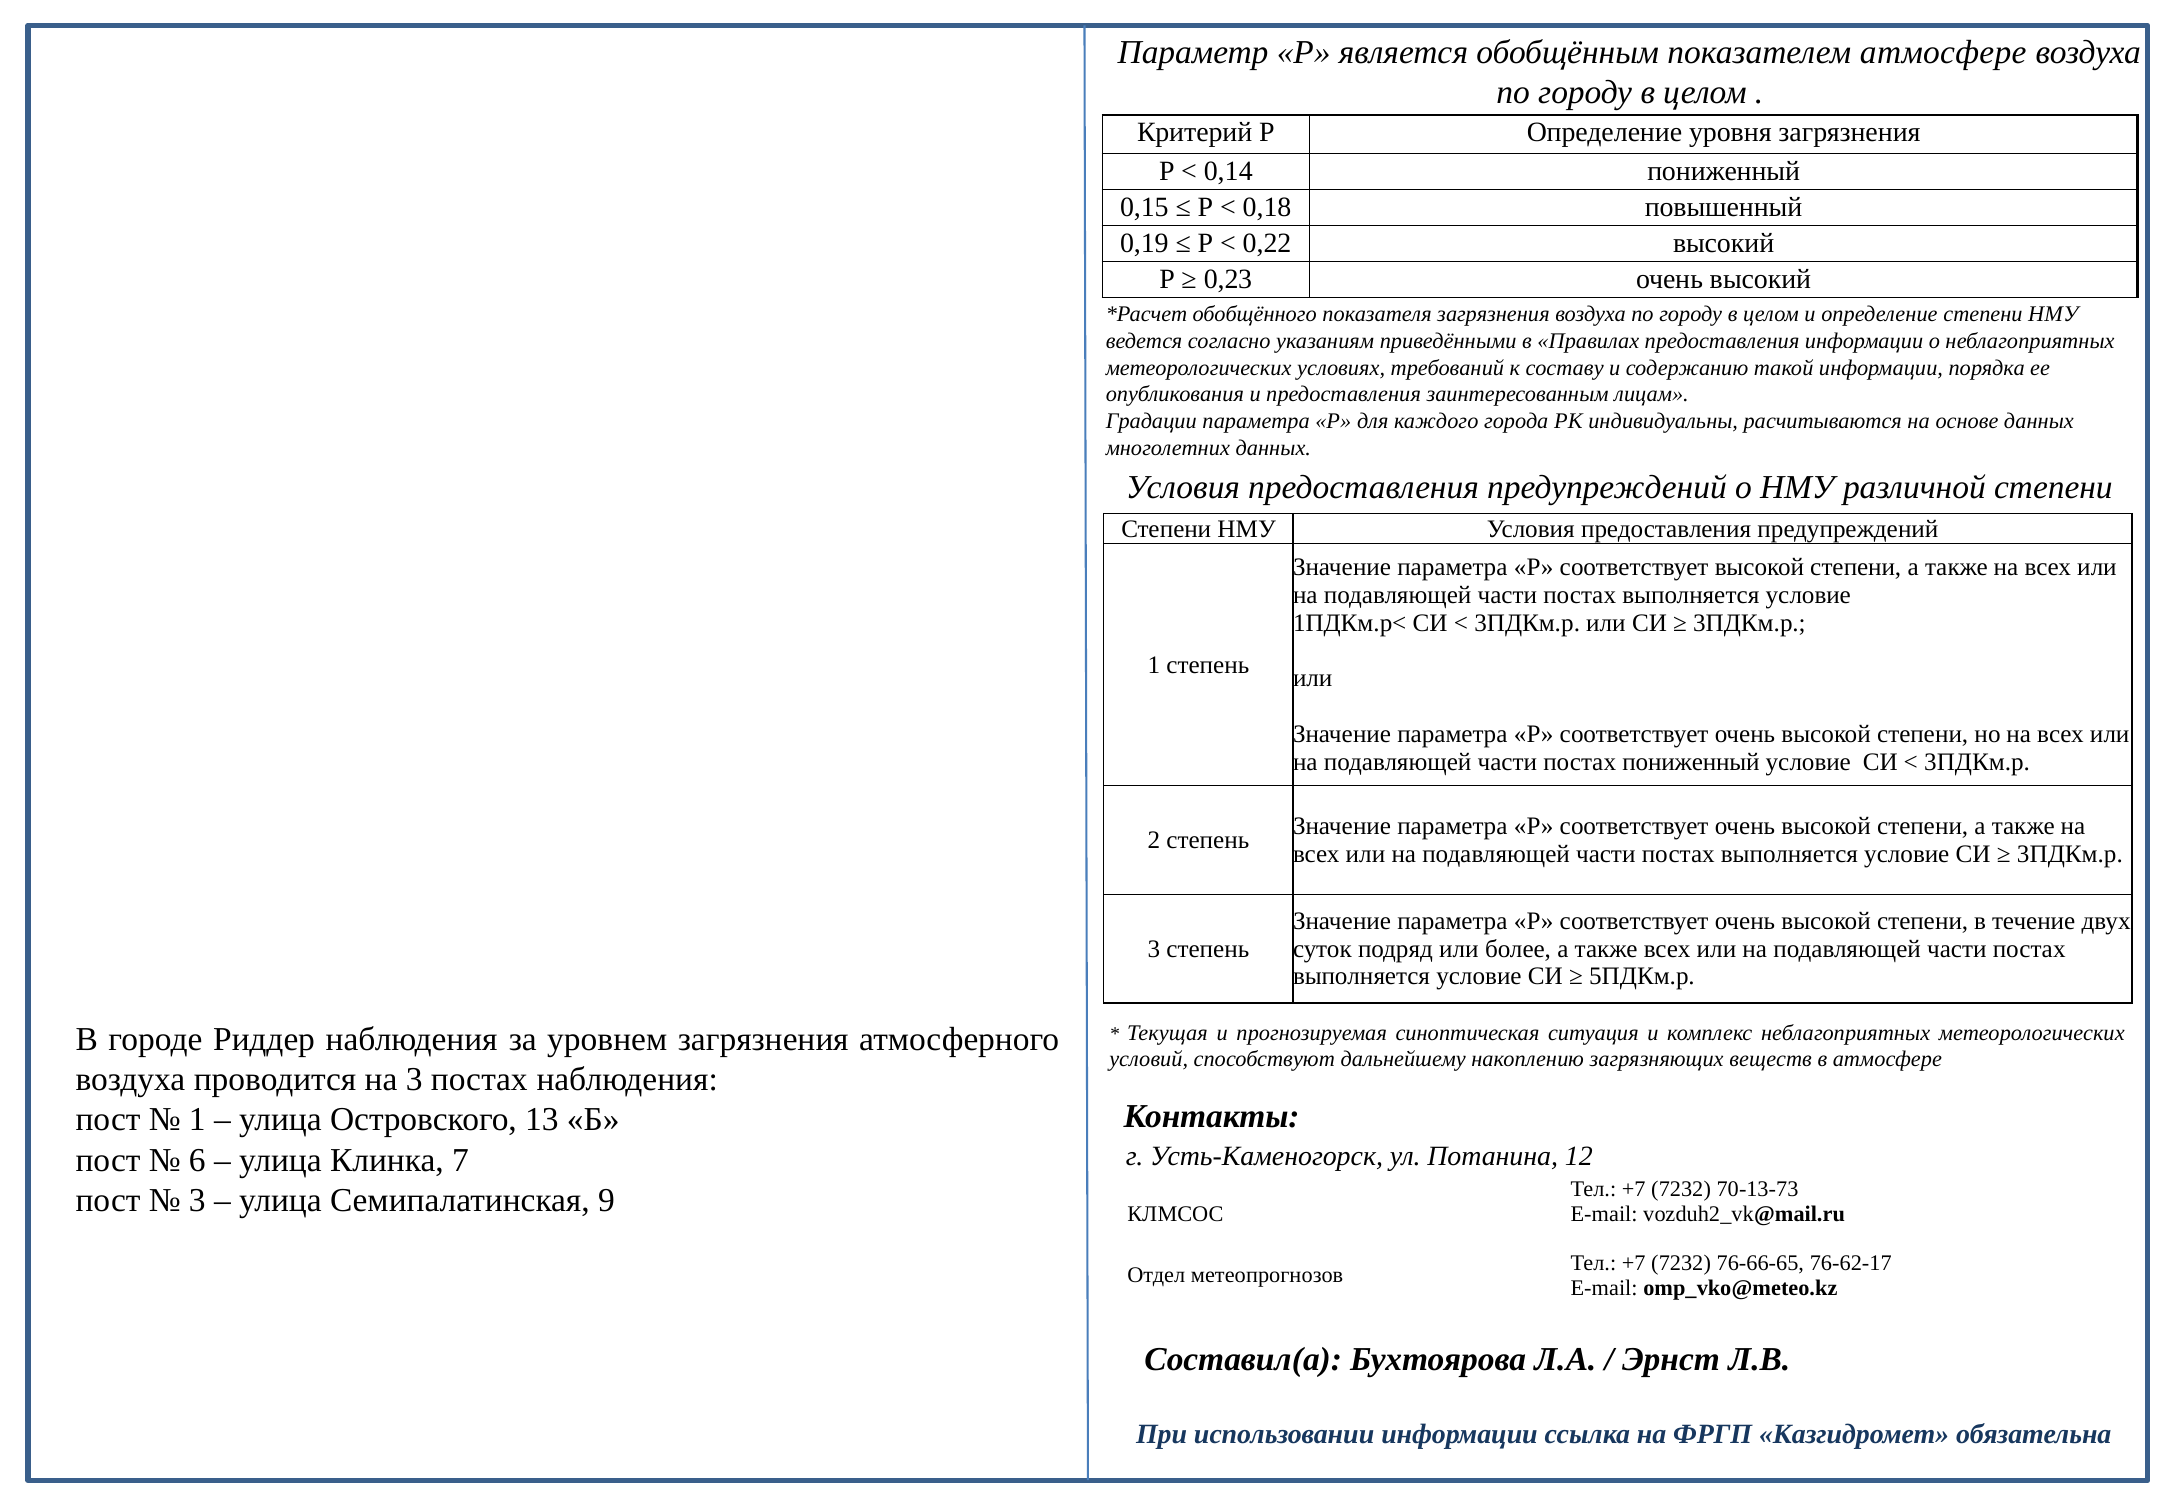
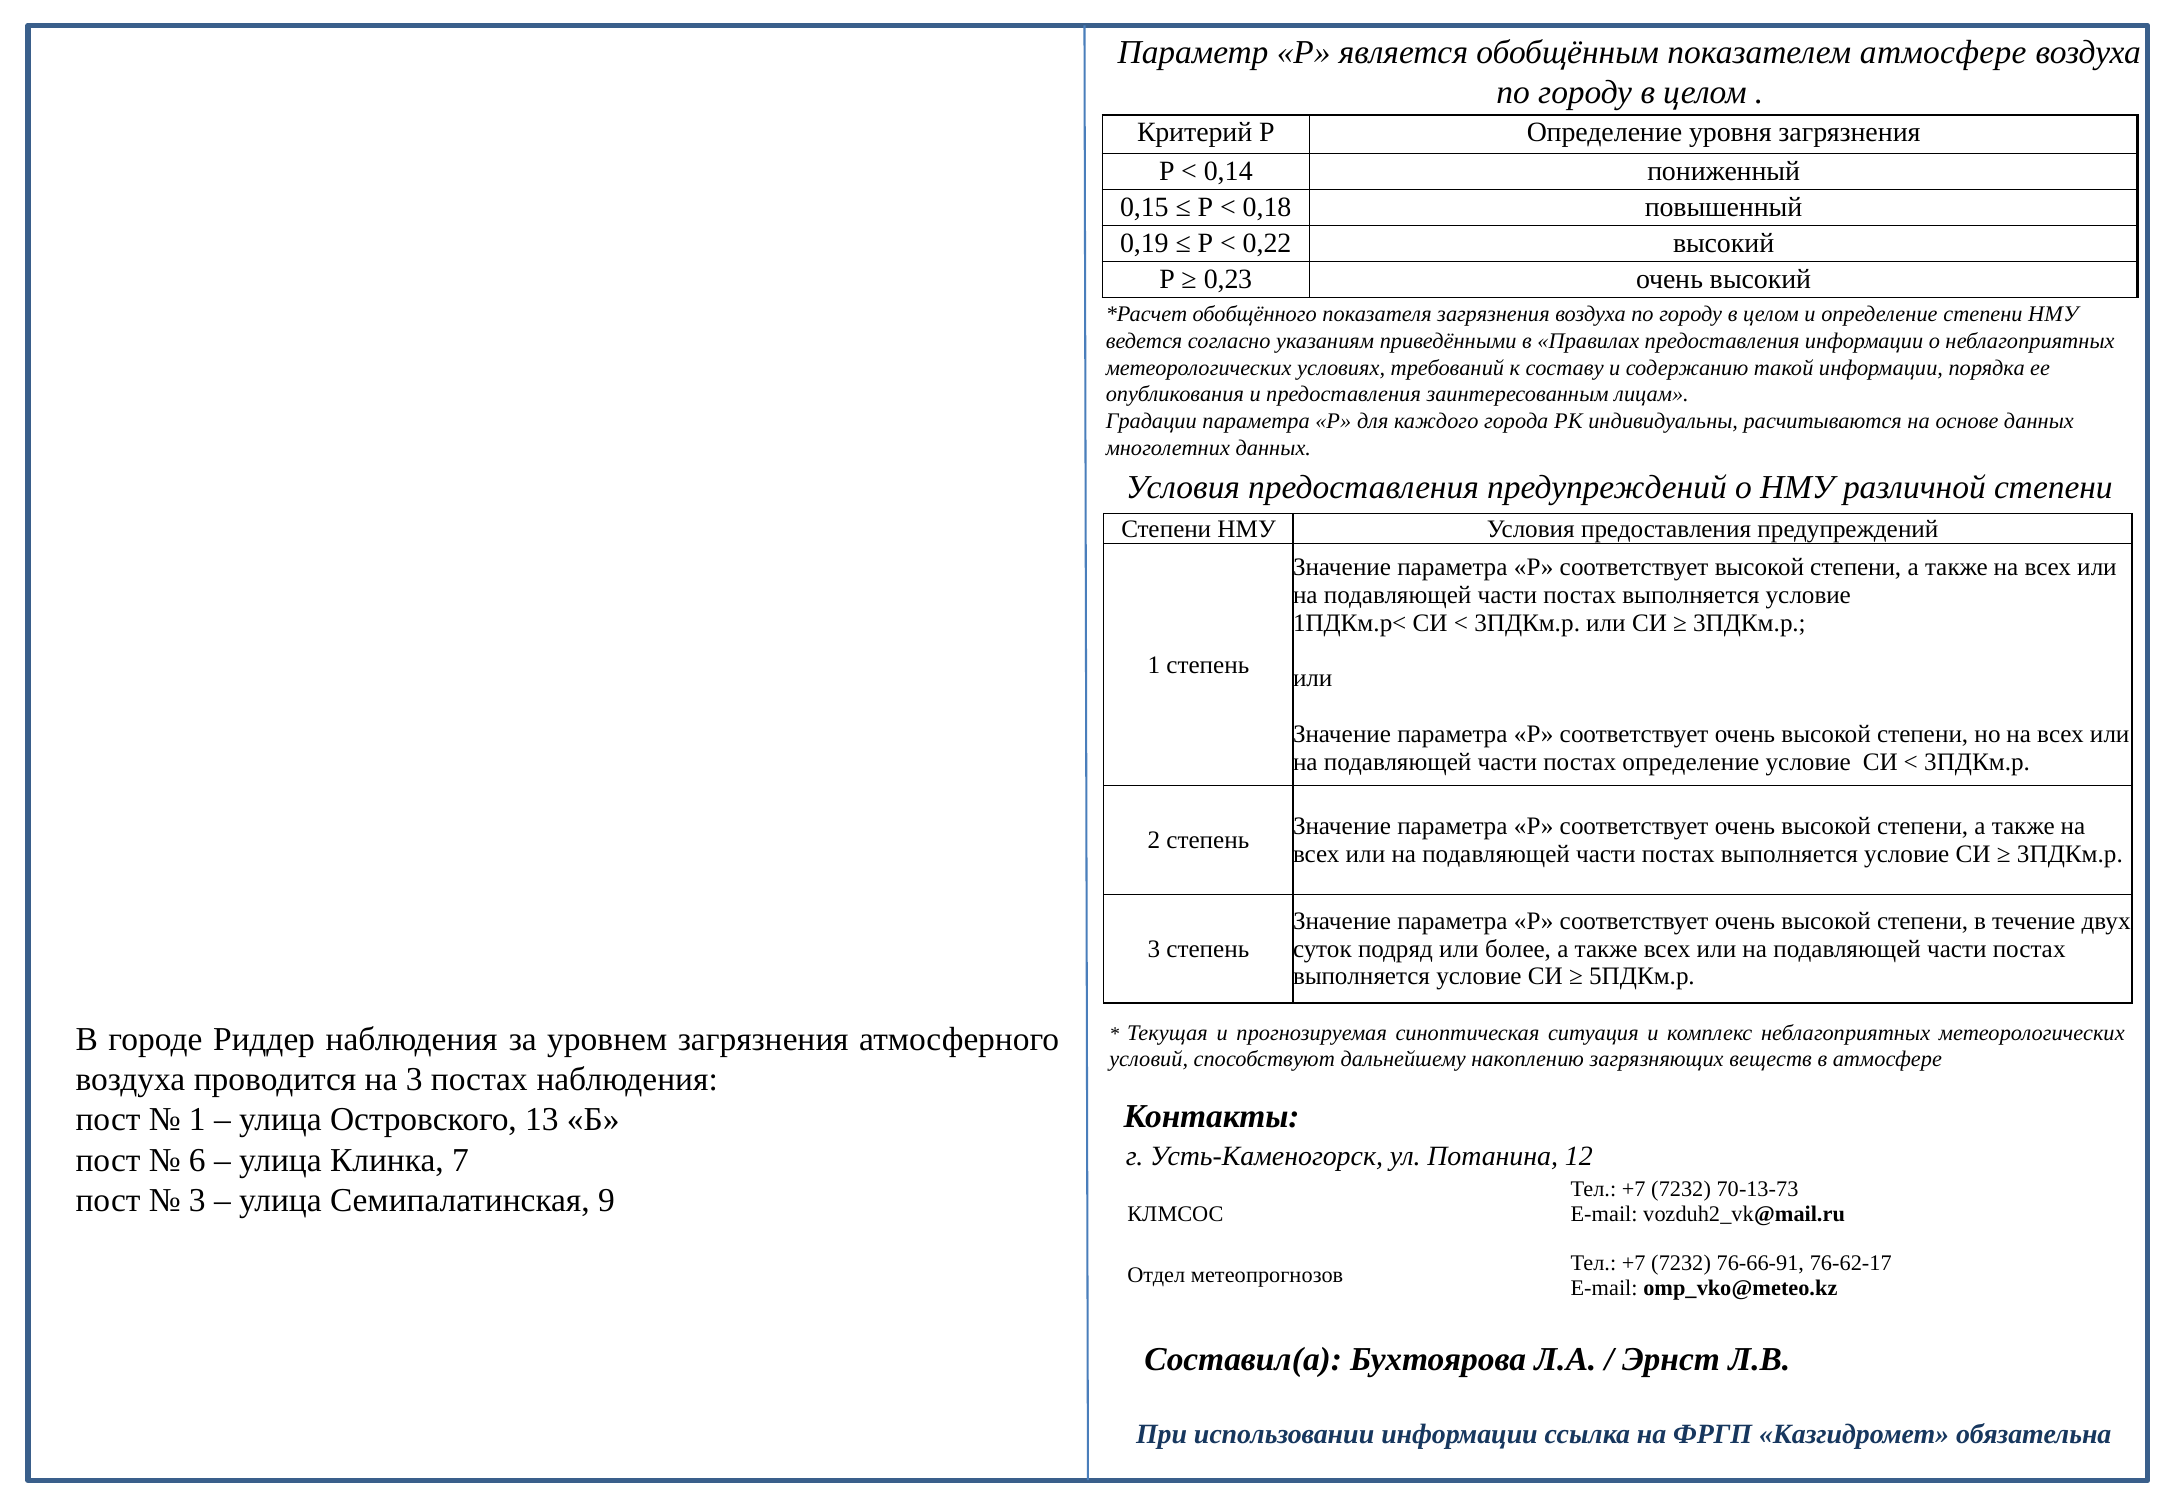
постах пониженный: пониженный -> определение
76-66-65: 76-66-65 -> 76-66-91
